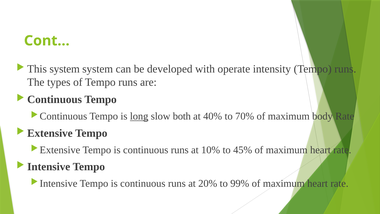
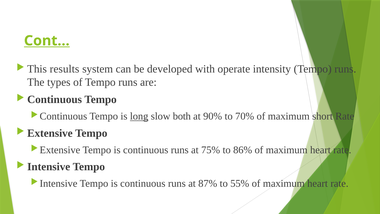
Cont… underline: none -> present
This system: system -> results
40%: 40% -> 90%
body: body -> short
10%: 10% -> 75%
45%: 45% -> 86%
20%: 20% -> 87%
99%: 99% -> 55%
